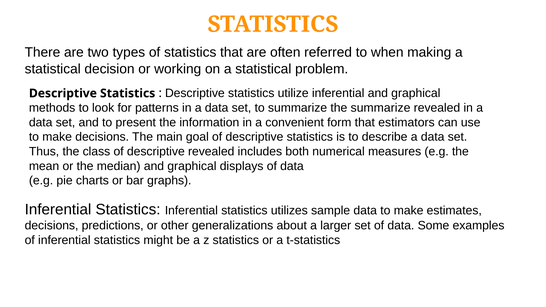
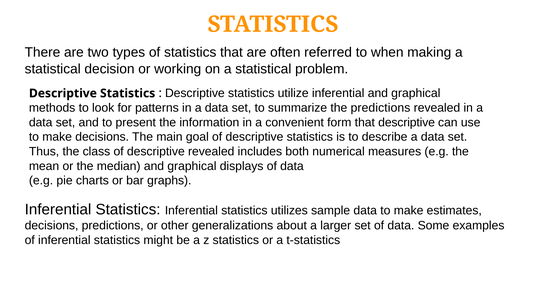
the summarize: summarize -> predictions
that estimators: estimators -> descriptive
